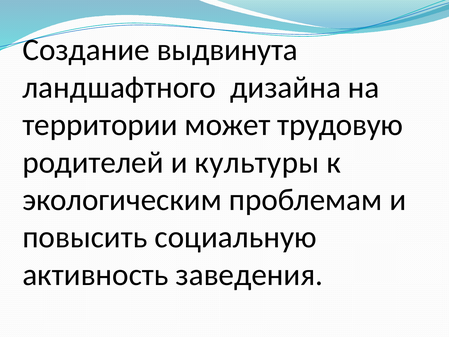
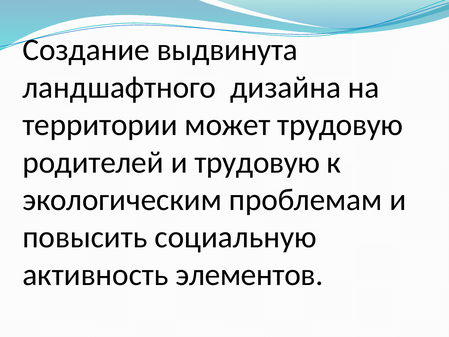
и культуры: культуры -> трудовую
заведения: заведения -> элементов
